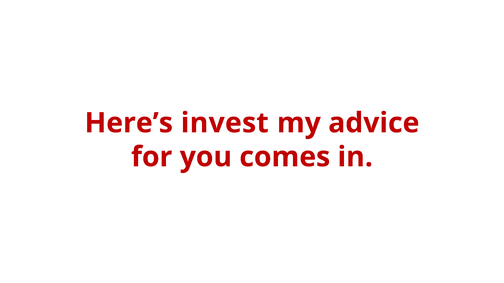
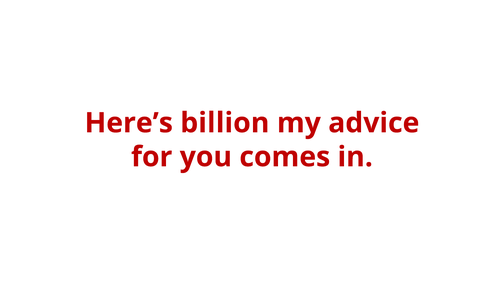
invest: invest -> billion
